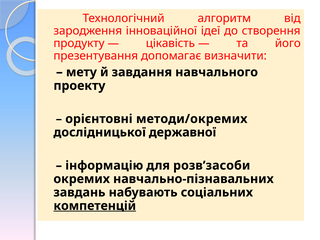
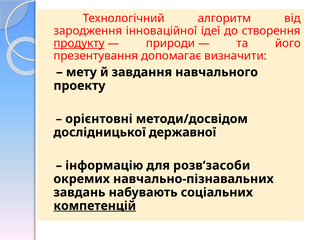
продукту underline: none -> present
цікавість: цікавість -> природи
методи/окремих: методи/окремих -> методи/досвідом
